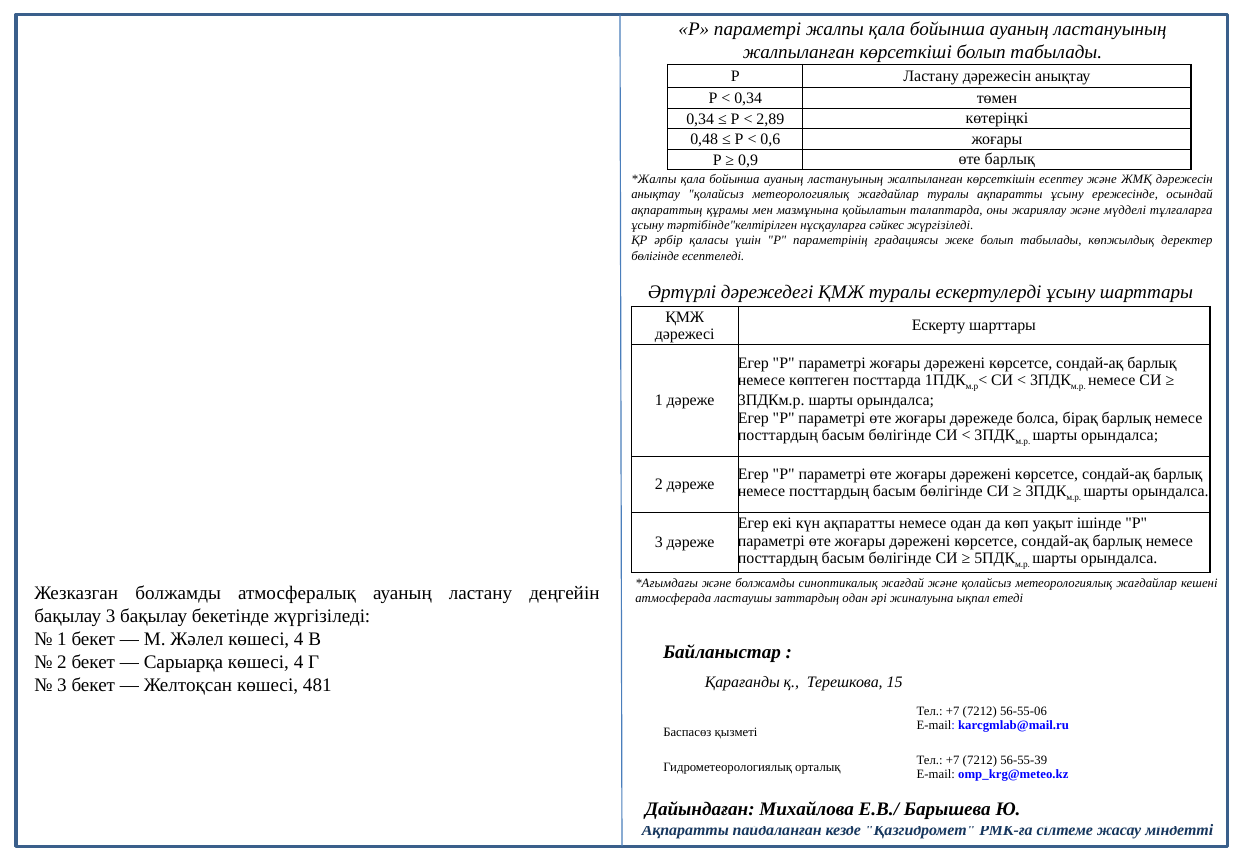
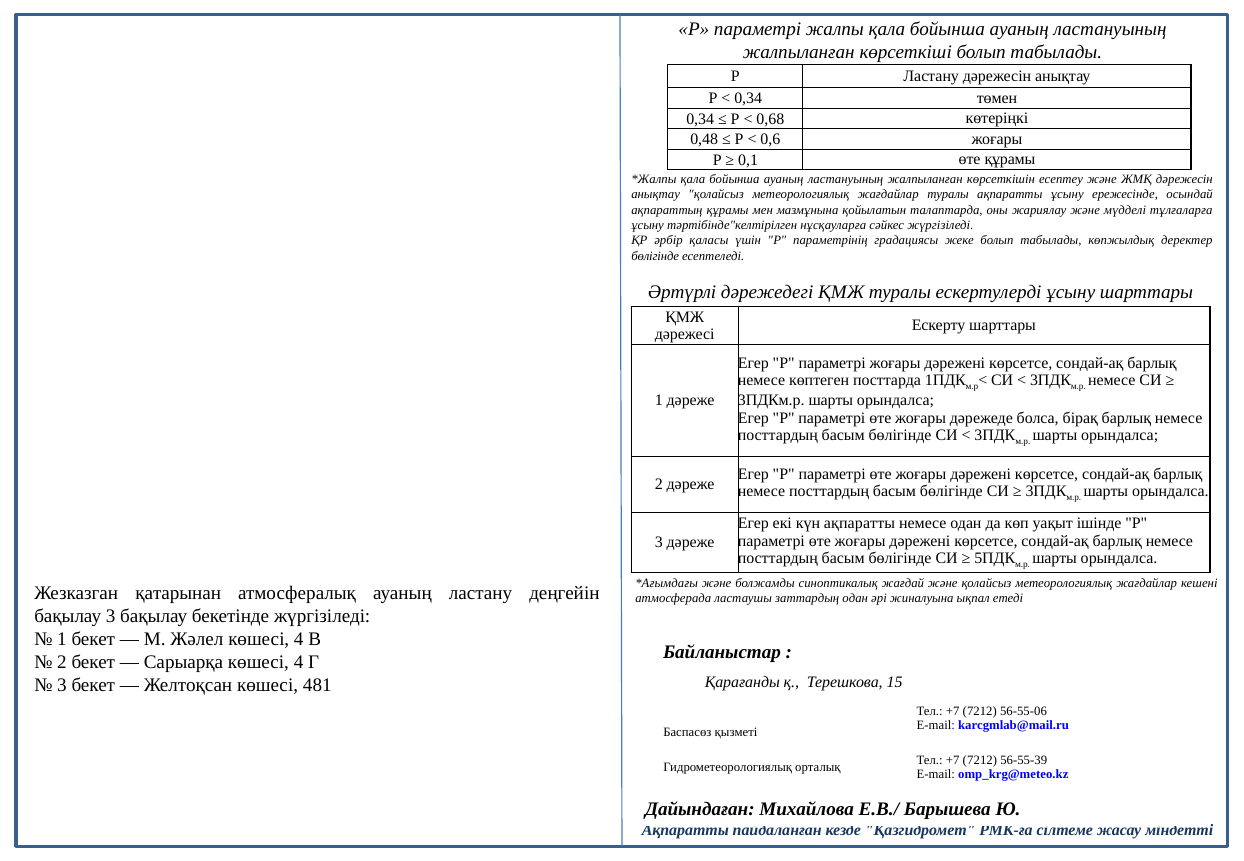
2,89: 2,89 -> 0,68
0,9: 0,9 -> 0,1
өте барлық: барлық -> құрамы
Жезказган болжамды: болжамды -> қатарынан
